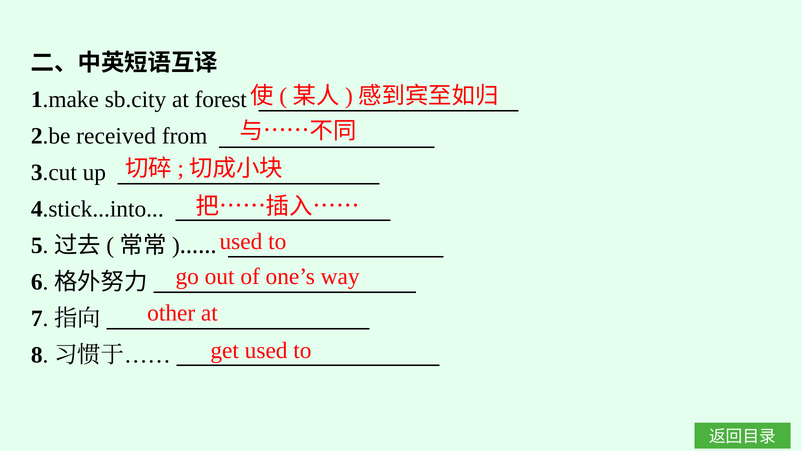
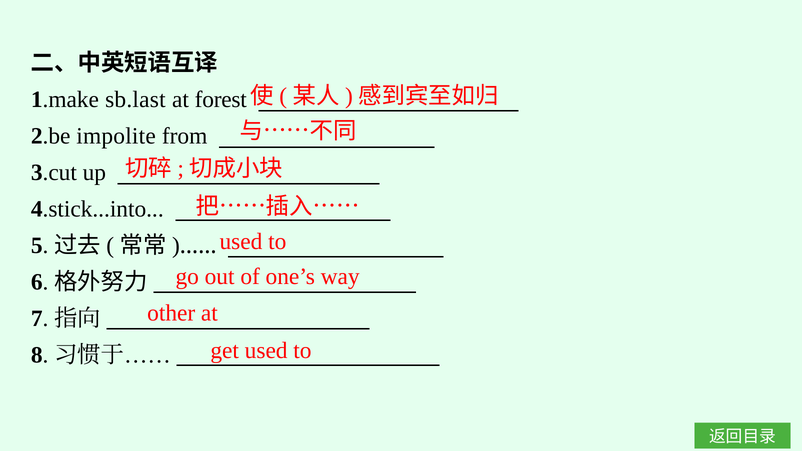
sb.city: sb.city -> sb.last
received: received -> impolite
